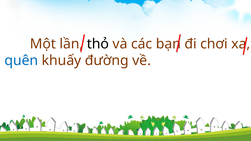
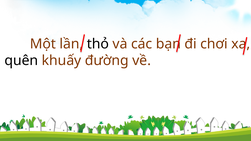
quên colour: blue -> black
